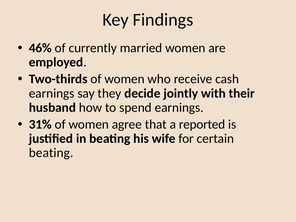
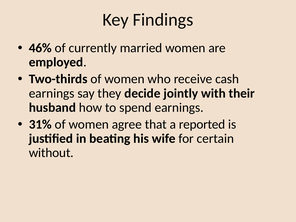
beating at (51, 153): beating -> without
